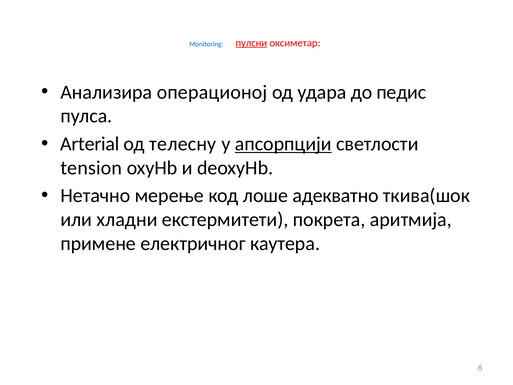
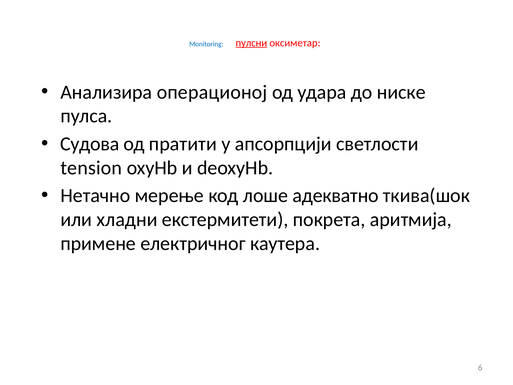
педис: педис -> ниске
Arterial: Arterial -> Судова
телесну: телесну -> пратити
апсорпцији underline: present -> none
